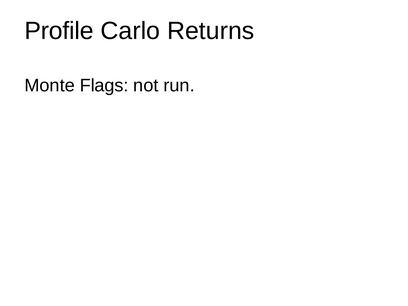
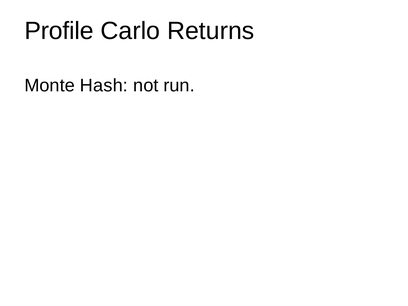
Flags: Flags -> Hash
